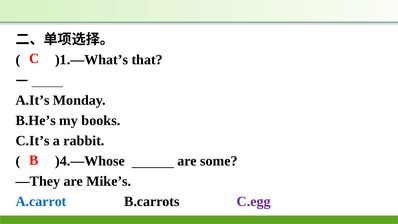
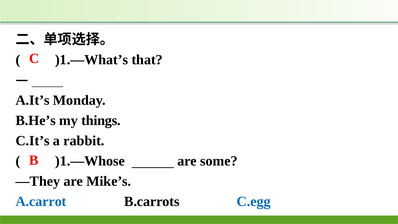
books: books -> things
)4.—Whose: )4.—Whose -> )1.—Whose
C.egg colour: purple -> blue
